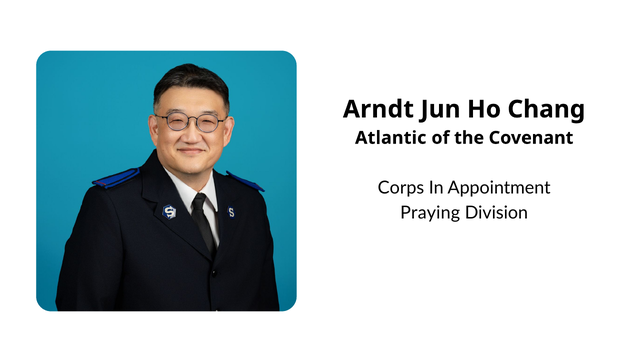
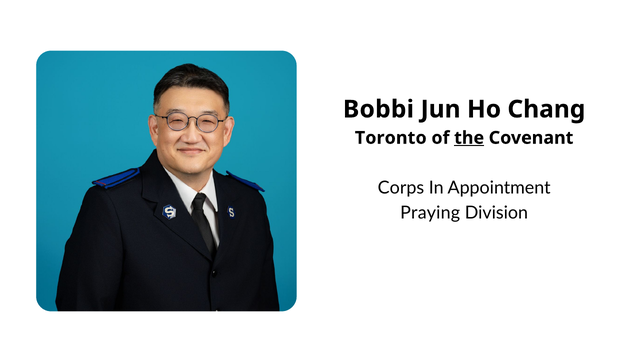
Arndt: Arndt -> Bobbi
Atlantic: Atlantic -> Toronto
the underline: none -> present
